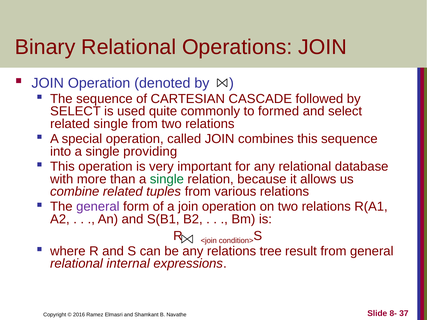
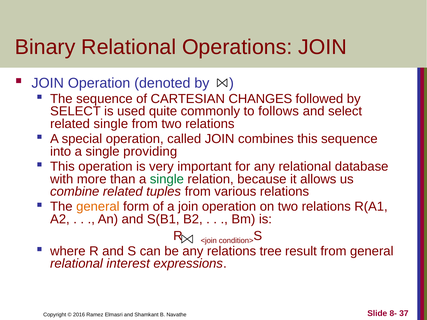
CASCADE: CASCADE -> CHANGES
formed: formed -> follows
general at (98, 207) colour: purple -> orange
internal: internal -> interest
